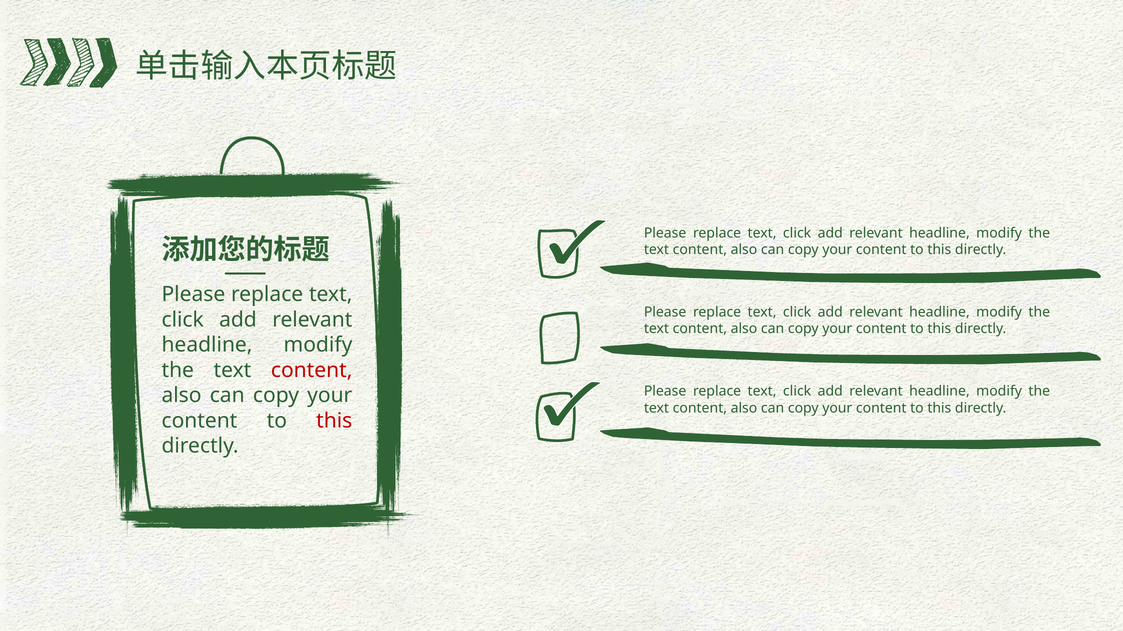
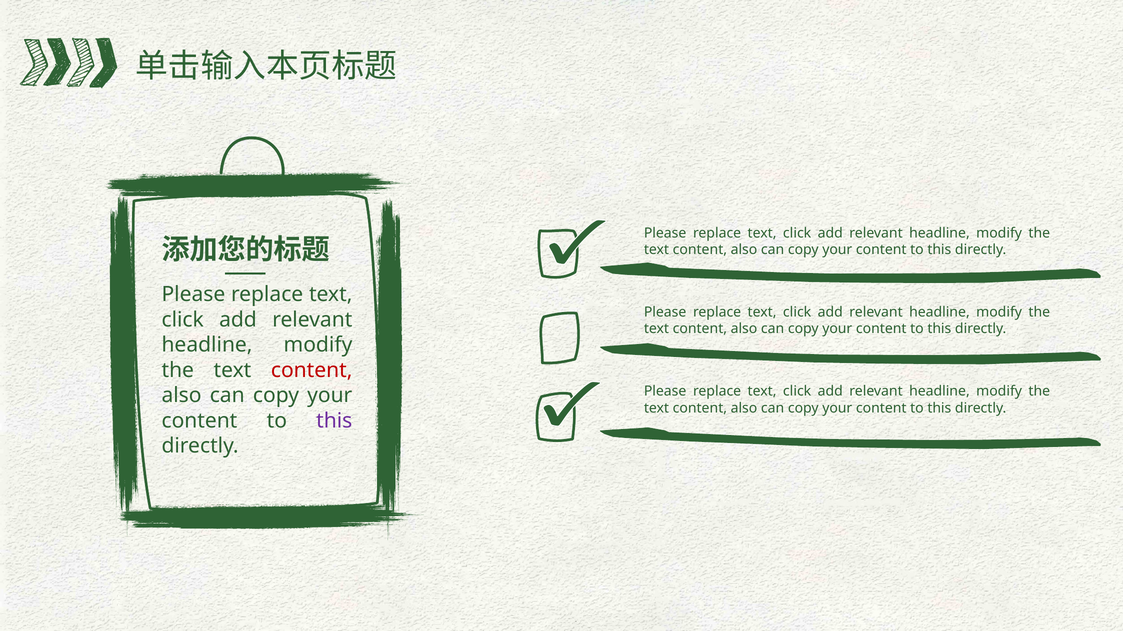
this at (334, 421) colour: red -> purple
